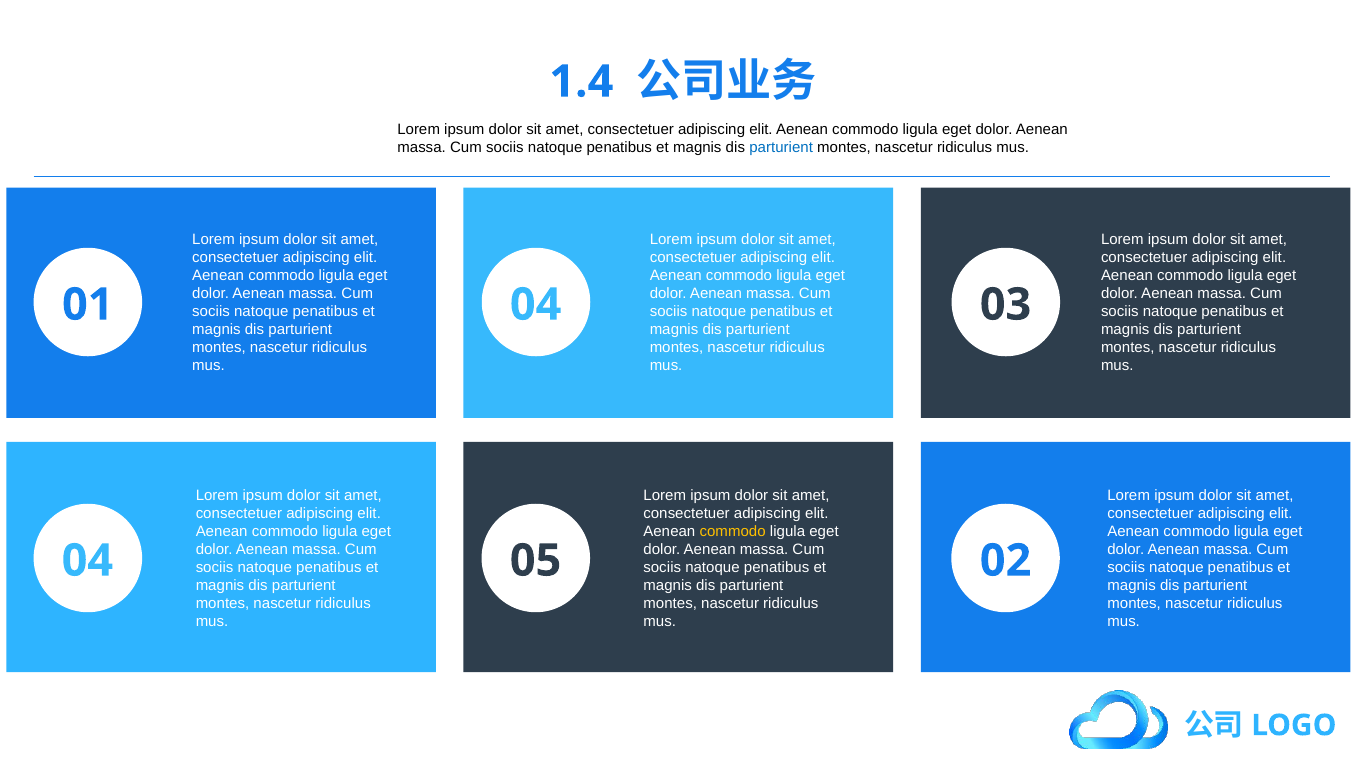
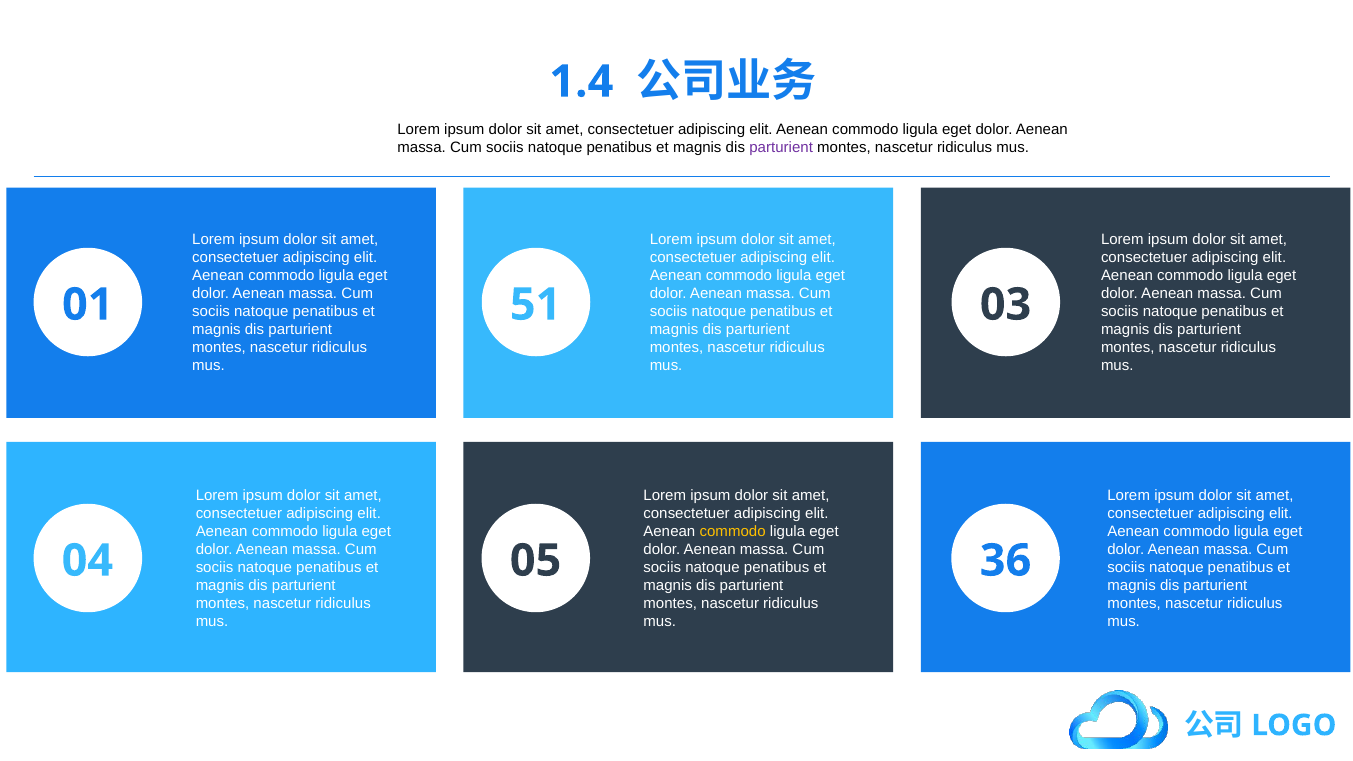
parturient at (781, 148) colour: blue -> purple
01 04: 04 -> 51
02: 02 -> 36
